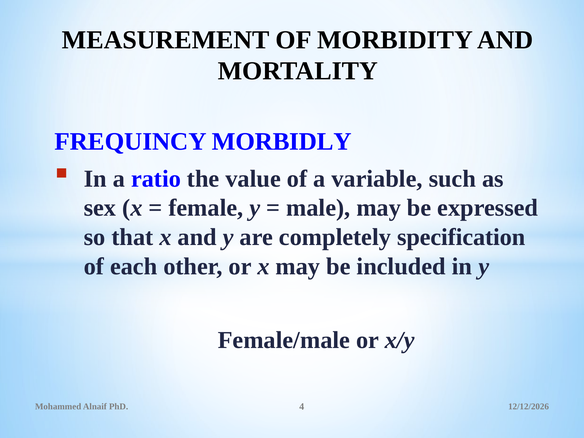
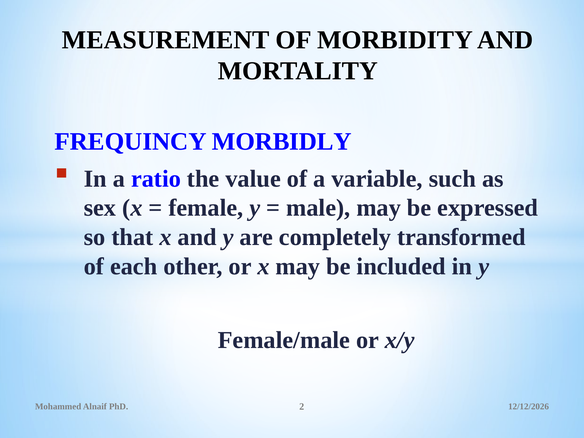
specification: specification -> transformed
4: 4 -> 2
